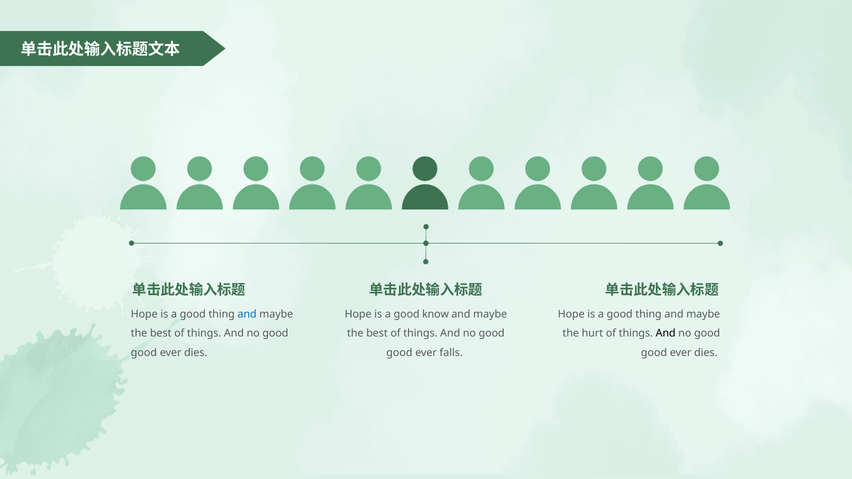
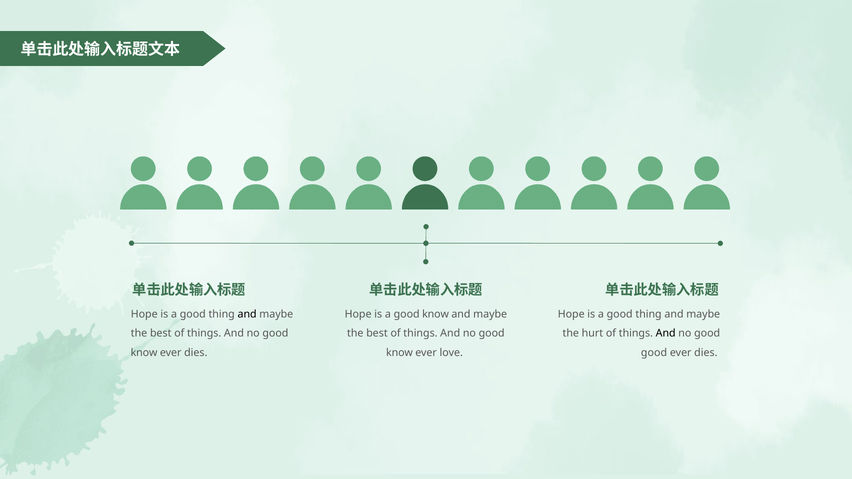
and at (247, 314) colour: blue -> black
good at (144, 353): good -> know
good at (399, 353): good -> know
falls: falls -> love
